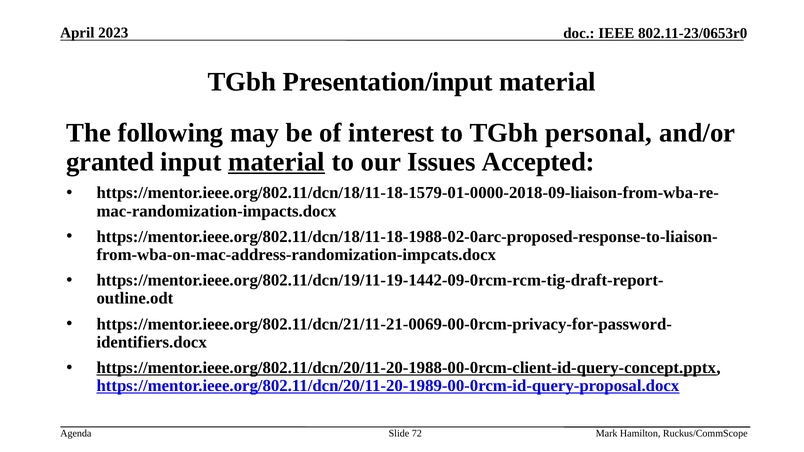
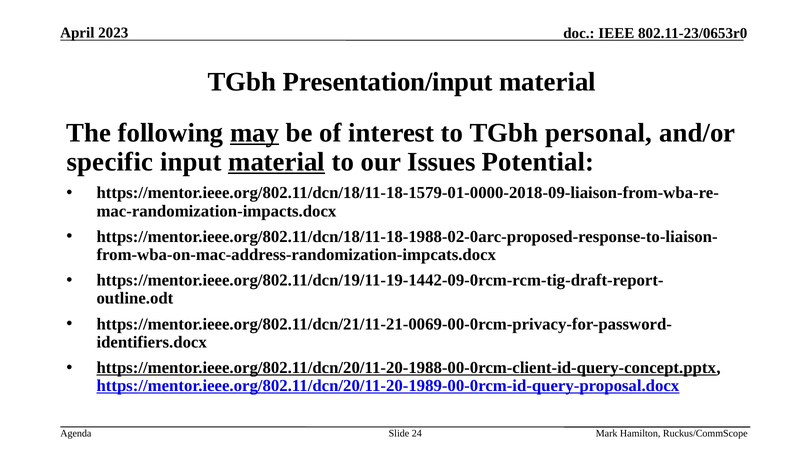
may underline: none -> present
granted: granted -> specific
Accepted: Accepted -> Potential
72: 72 -> 24
